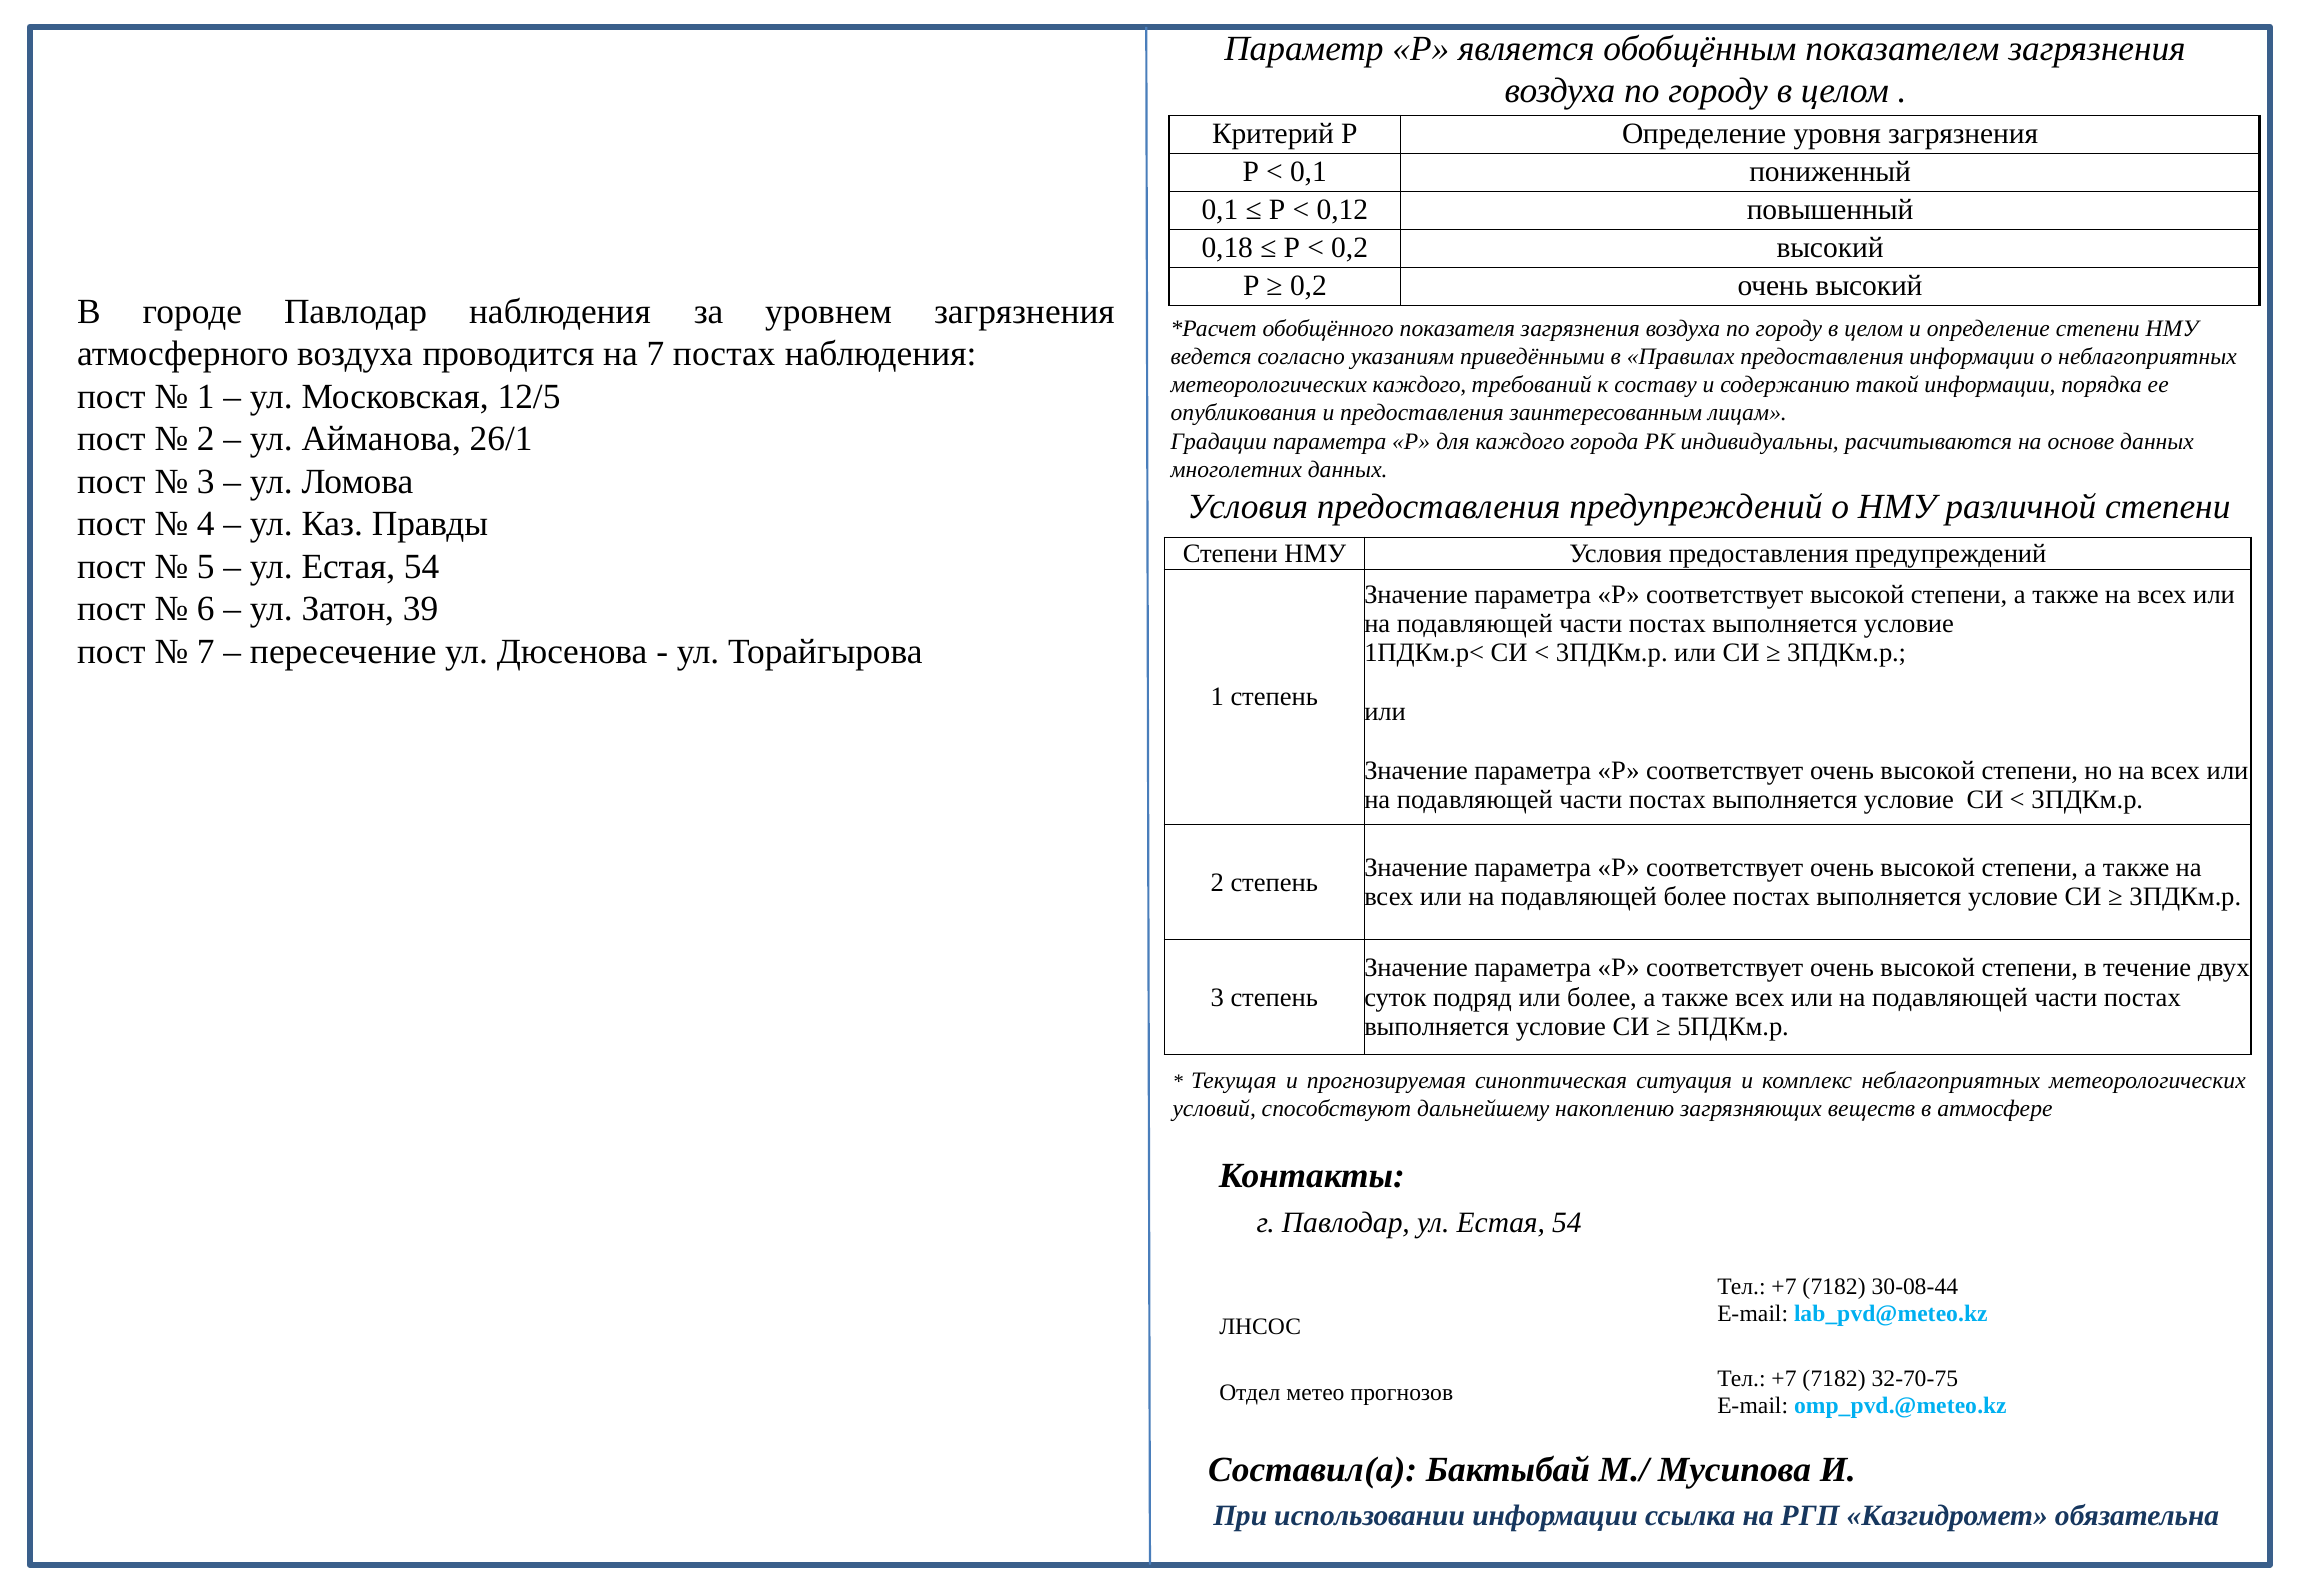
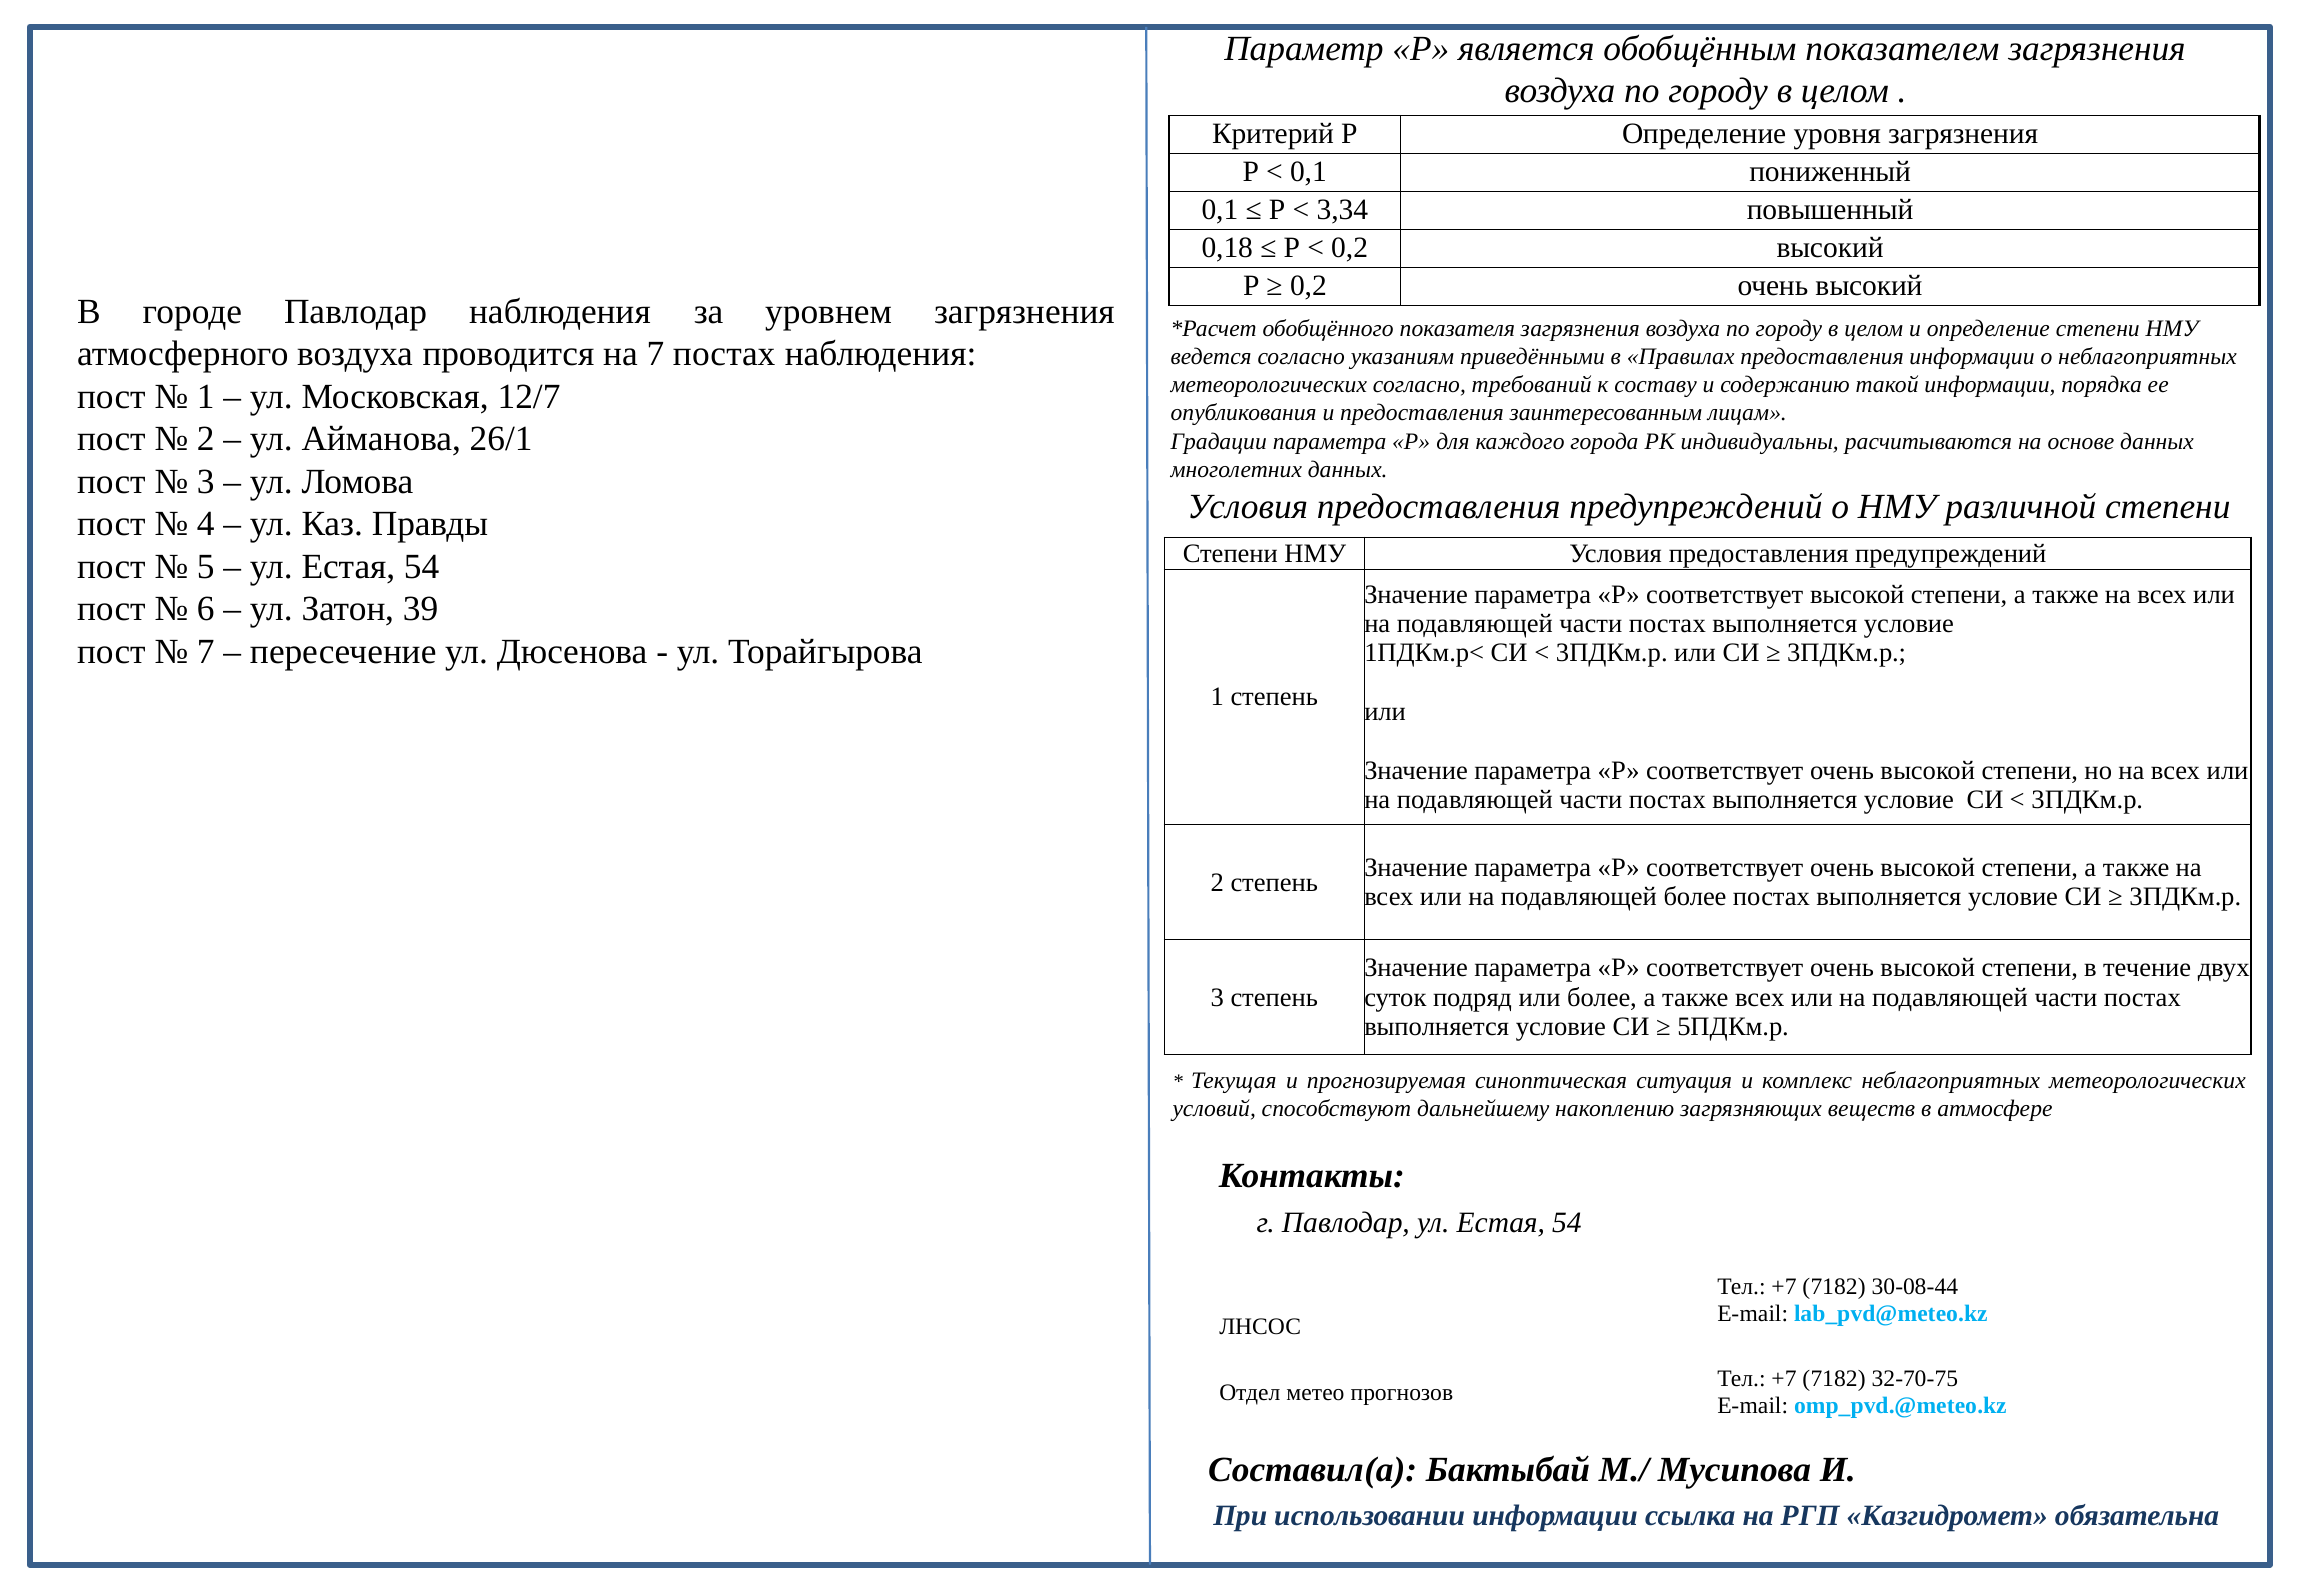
0,12: 0,12 -> 3,34
метеорологических каждого: каждого -> согласно
12/5: 12/5 -> 12/7
